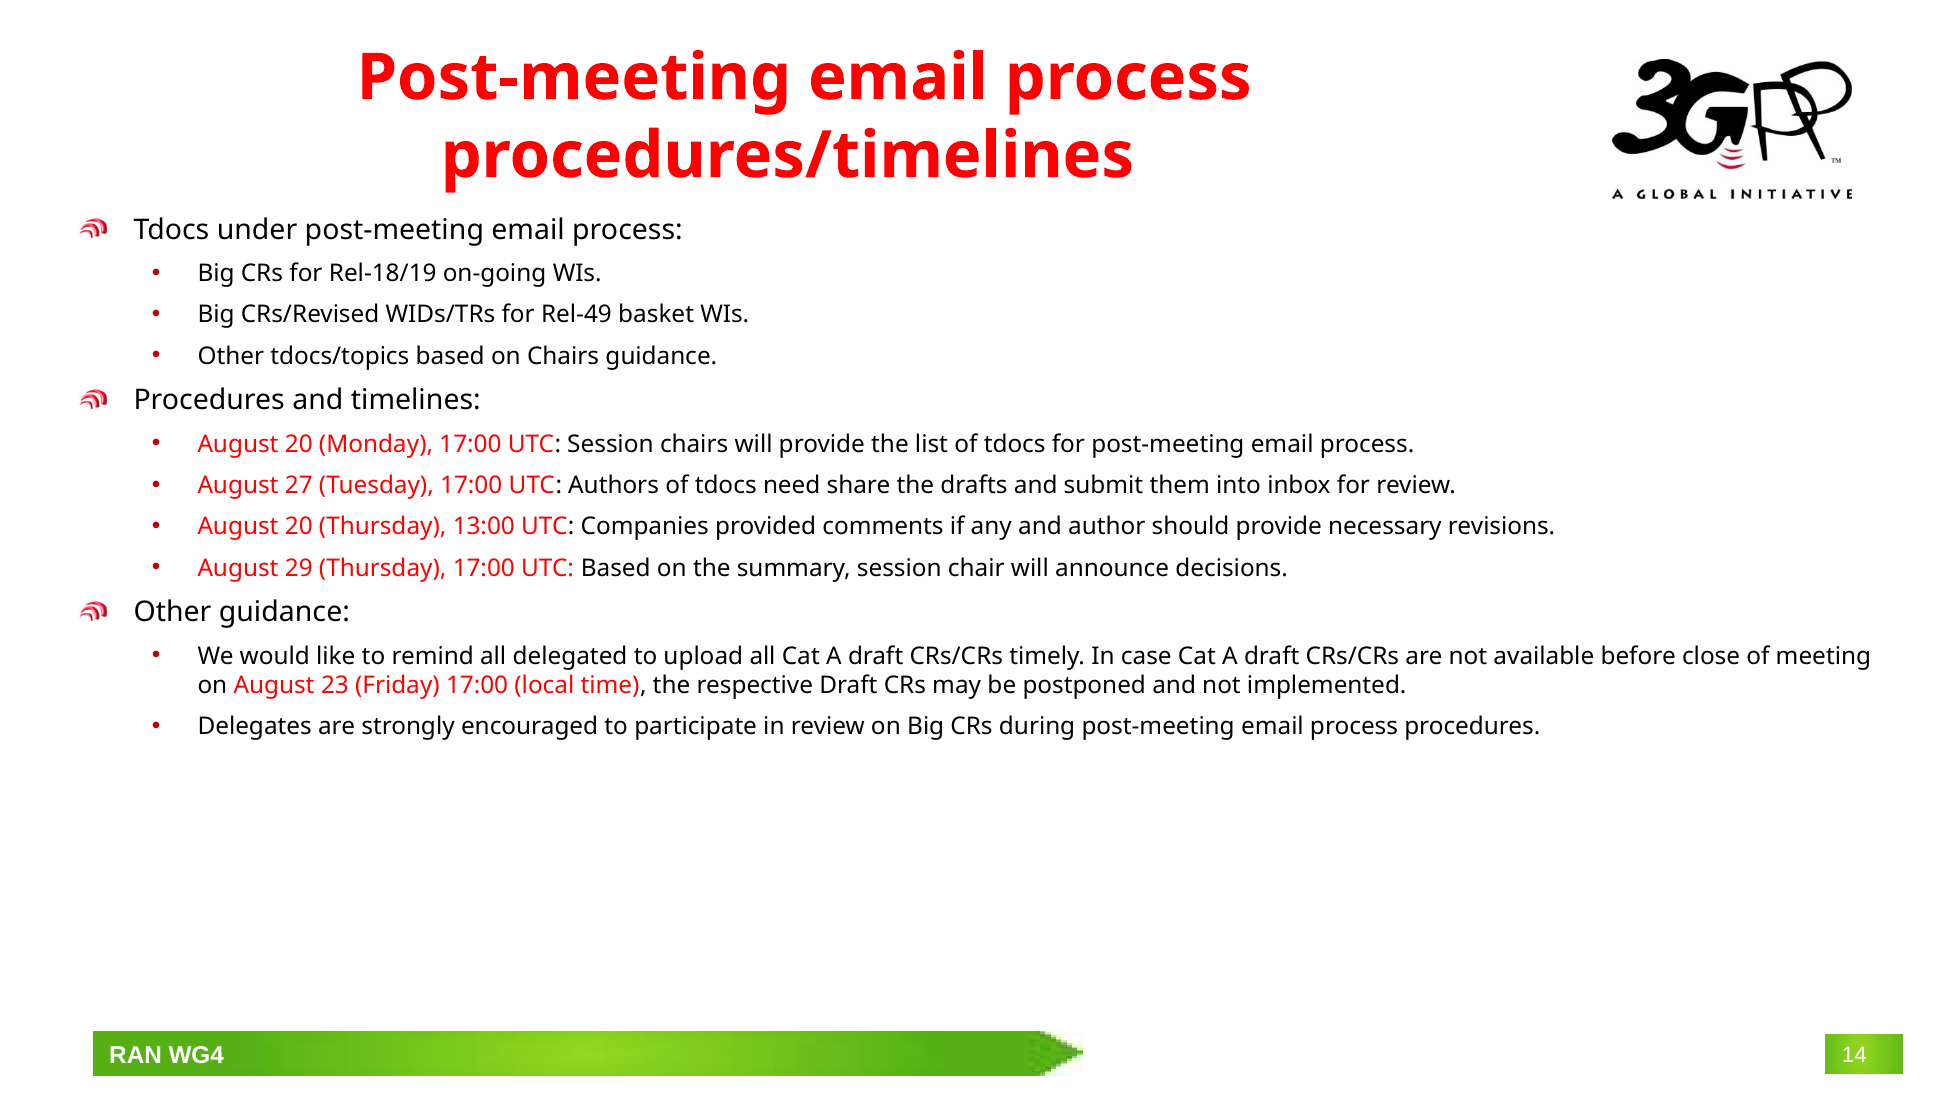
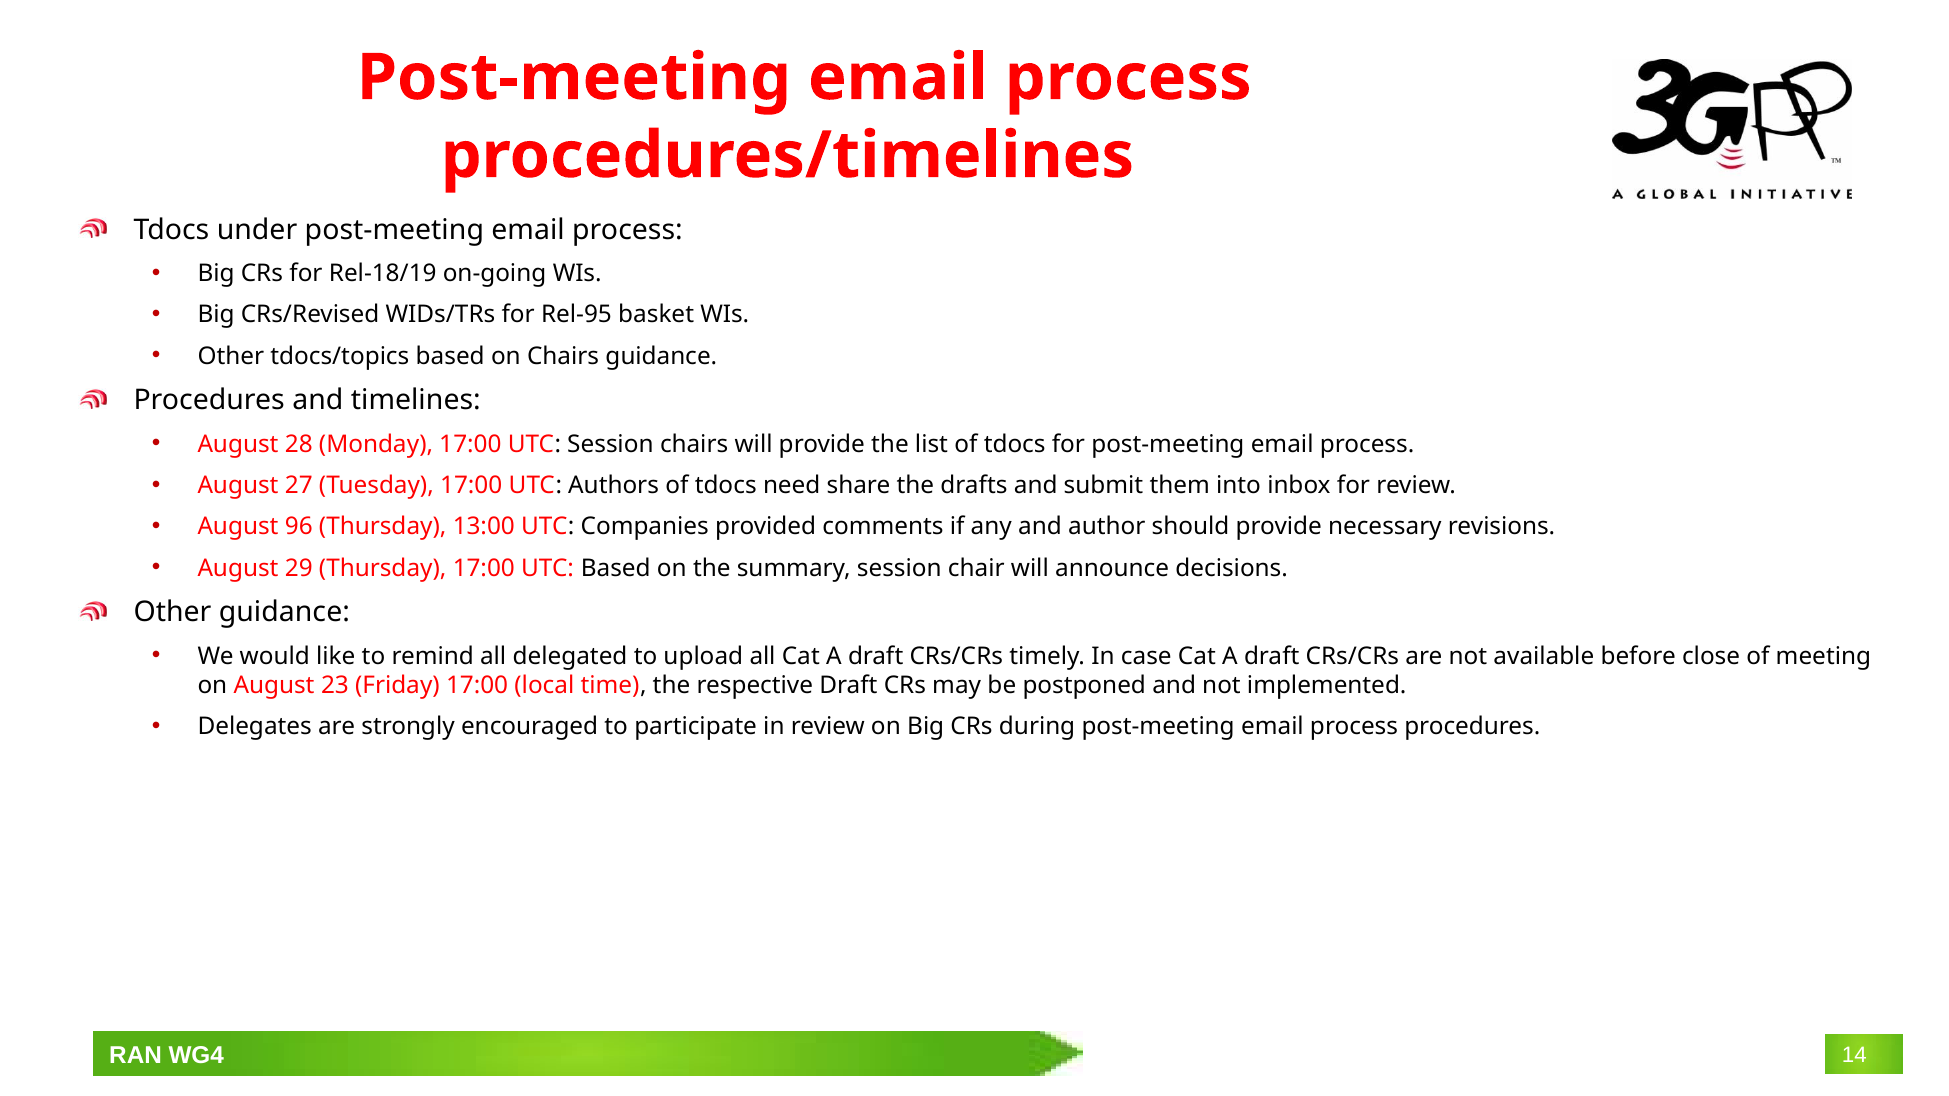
Rel-49: Rel-49 -> Rel-95
20 at (299, 444): 20 -> 28
20 at (299, 527): 20 -> 96
